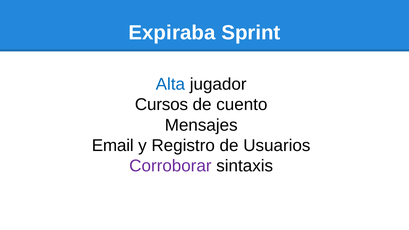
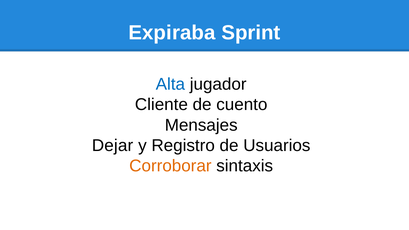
Cursos: Cursos -> Cliente
Email: Email -> Dejar
Corroborar colour: purple -> orange
